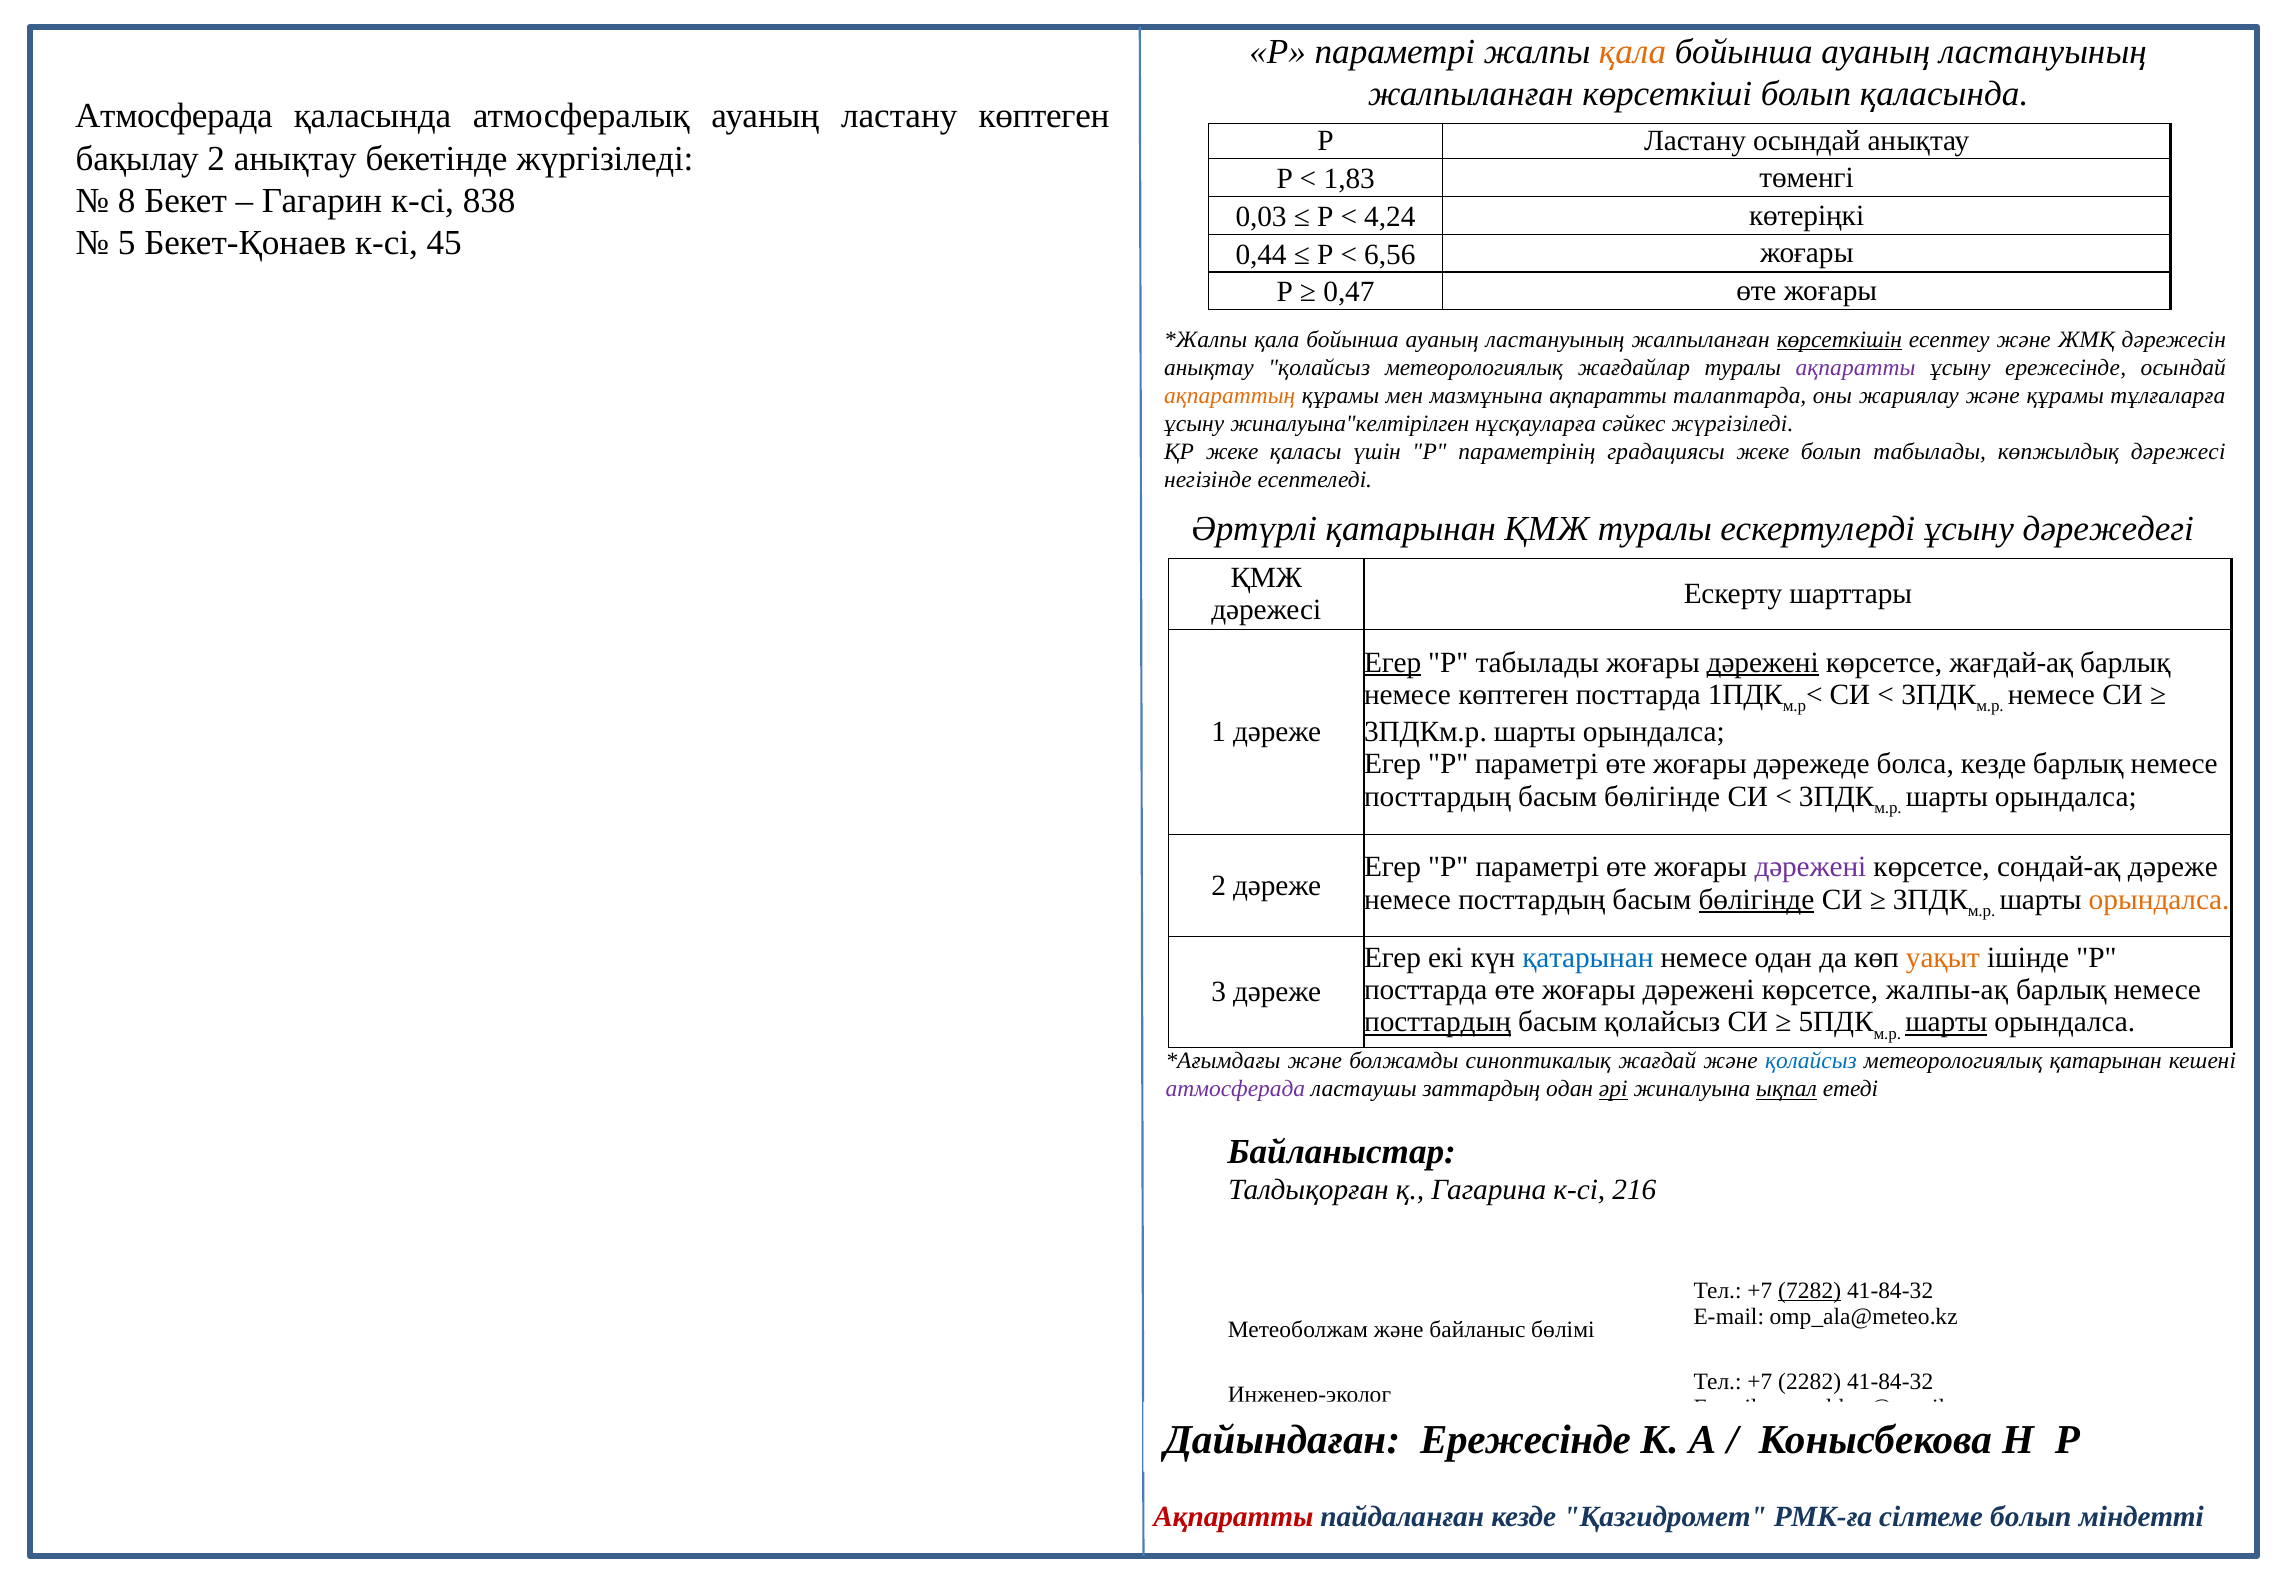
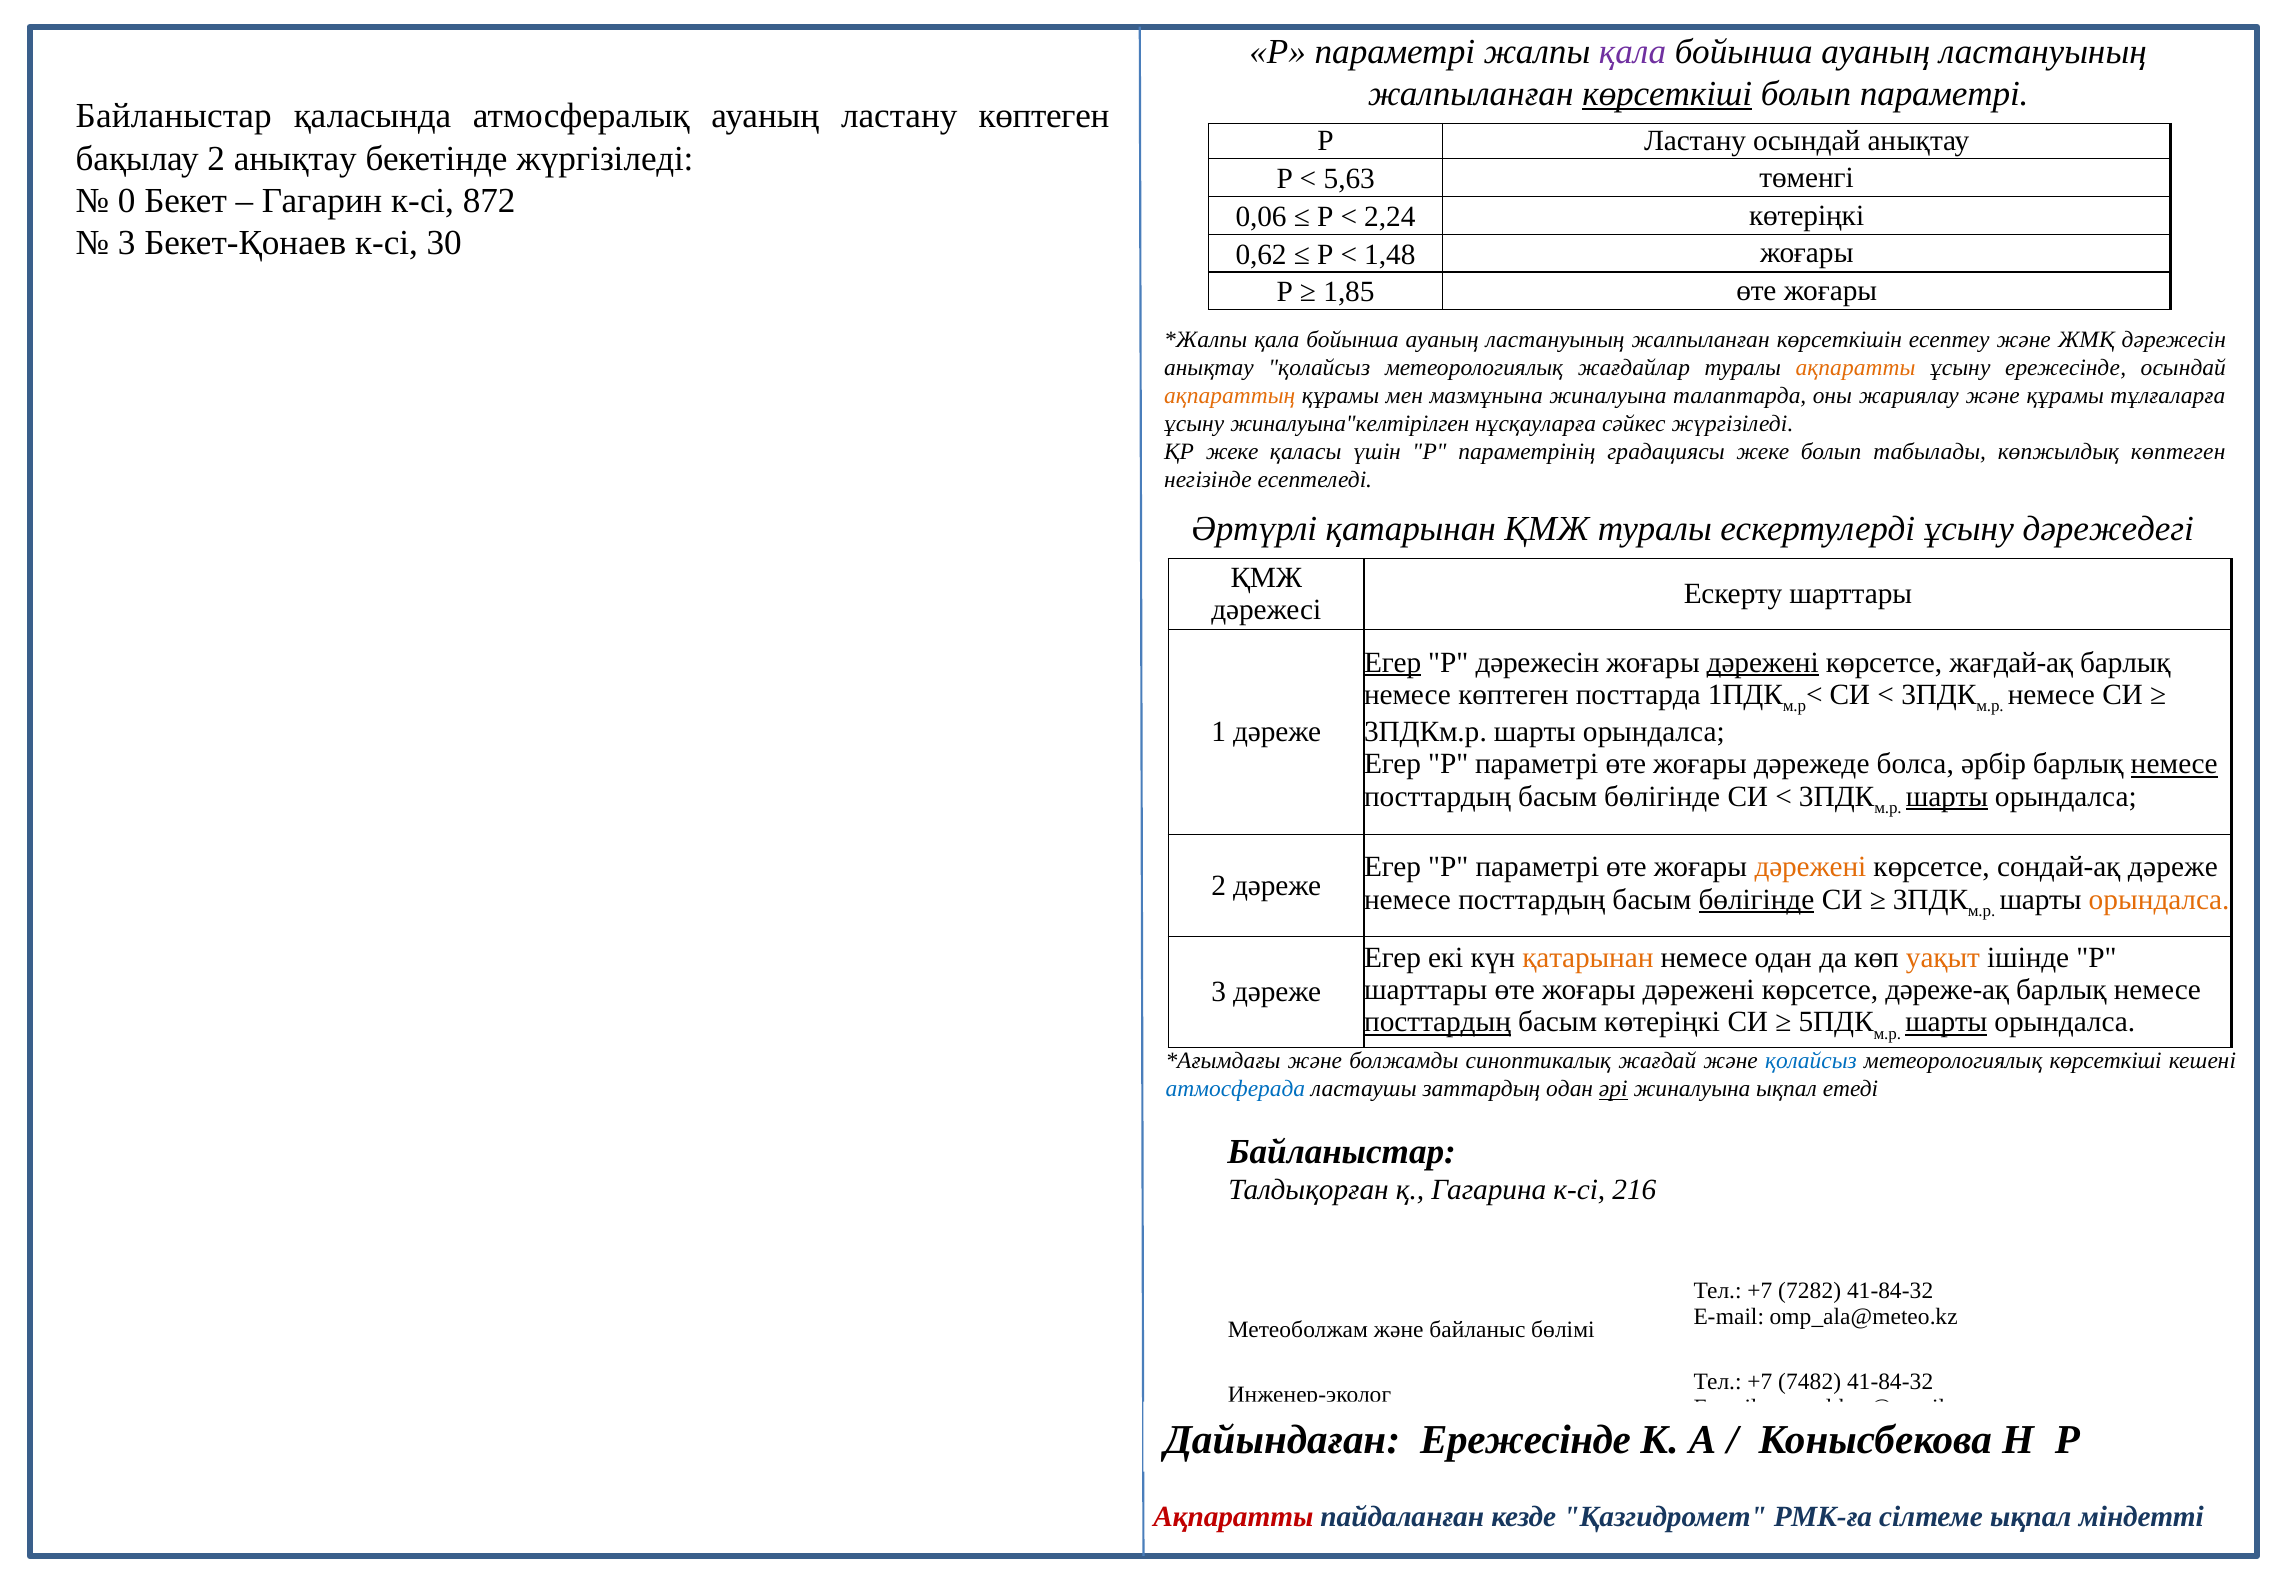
қала at (1632, 52) colour: orange -> purple
көрсеткіші at (1667, 94) underline: none -> present
болып қаласында: қаласында -> параметрі
Атмосферада at (174, 116): Атмосферада -> Байланыстар
1,83: 1,83 -> 5,63
8: 8 -> 0
838: 838 -> 872
0,03: 0,03 -> 0,06
4,24: 4,24 -> 2,24
5 at (127, 243): 5 -> 3
45: 45 -> 30
0,44: 0,44 -> 0,62
6,56: 6,56 -> 1,48
0,47: 0,47 -> 1,85
көрсеткішін underline: present -> none
ақпаратты at (1856, 367) colour: purple -> orange
мазмұнына ақпаратты: ақпаратты -> жиналуына
көпжылдық дәрежесі: дәрежесі -> көптеген
Р табылады: табылады -> дәрежесін
болса кезде: кезде -> әрбір
немесе at (2174, 764) underline: none -> present
шарты at (1947, 797) underline: none -> present
дәрежені at (1810, 867) colour: purple -> orange
қатарынан at (1588, 958) colour: blue -> orange
посттарда at (1426, 990): посттарда -> шарттары
жалпы-ақ: жалпы-ақ -> дәреже-ақ
басым қолайсыз: қолайсыз -> көтеріңкі
метеорологиялық қатарынан: қатарынан -> көрсеткіші
атмосферада at (1235, 1089) colour: purple -> blue
ықпал at (1787, 1089) underline: present -> none
7282 underline: present -> none
2282: 2282 -> 7482
сілтеме болып: болып -> ықпал
